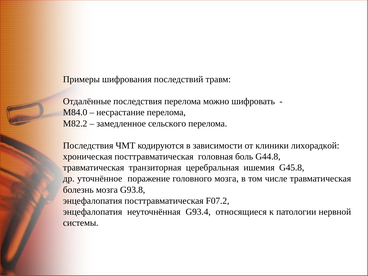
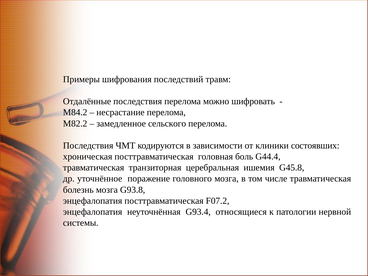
М84.0: М84.0 -> М84.2
лихорадкой: лихорадкой -> состоявших
G44.8: G44.8 -> G44.4
